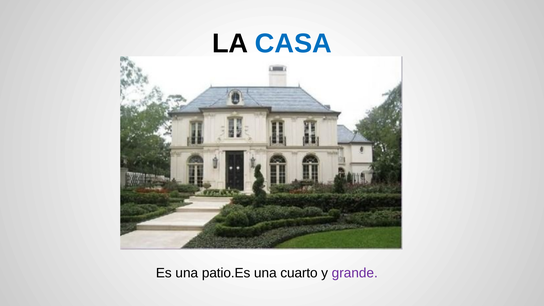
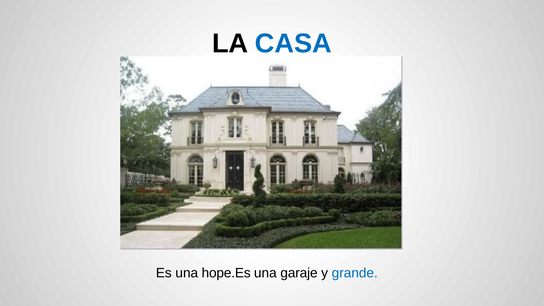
patio.Es: patio.Es -> hope.Es
cuarto: cuarto -> garaje
grande colour: purple -> blue
